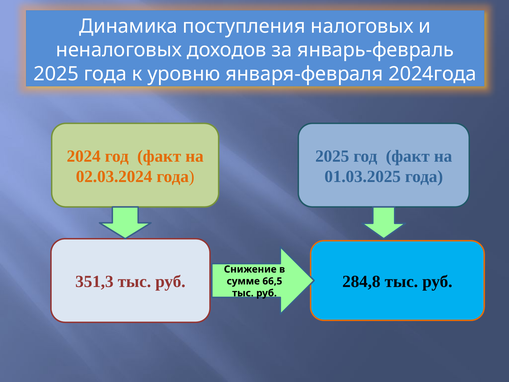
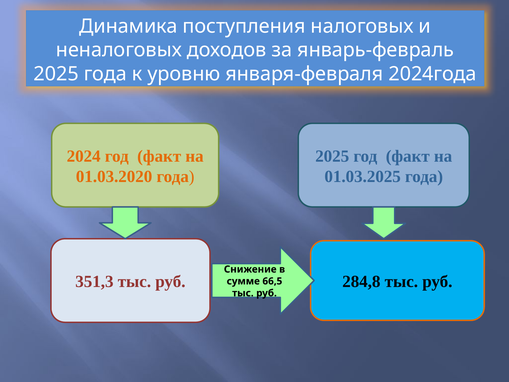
02.03.2024: 02.03.2024 -> 01.03.2020
